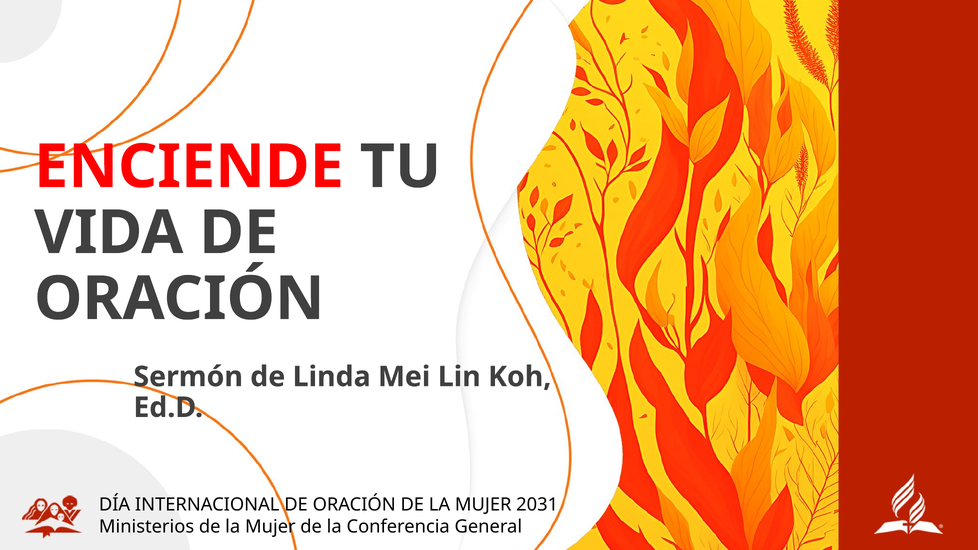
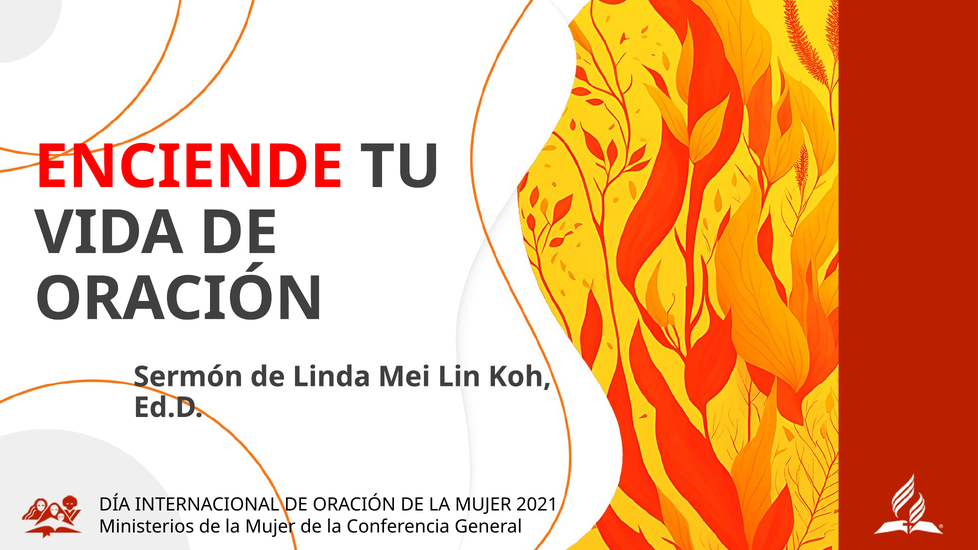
2031: 2031 -> 2021
